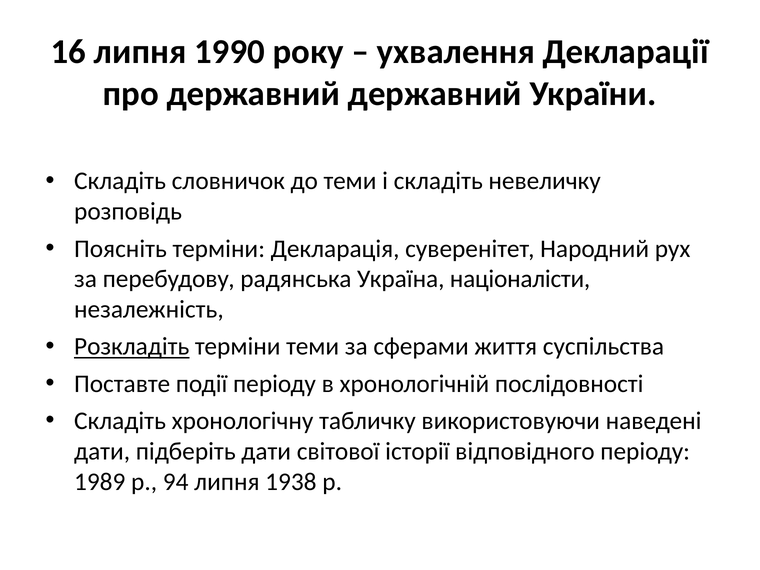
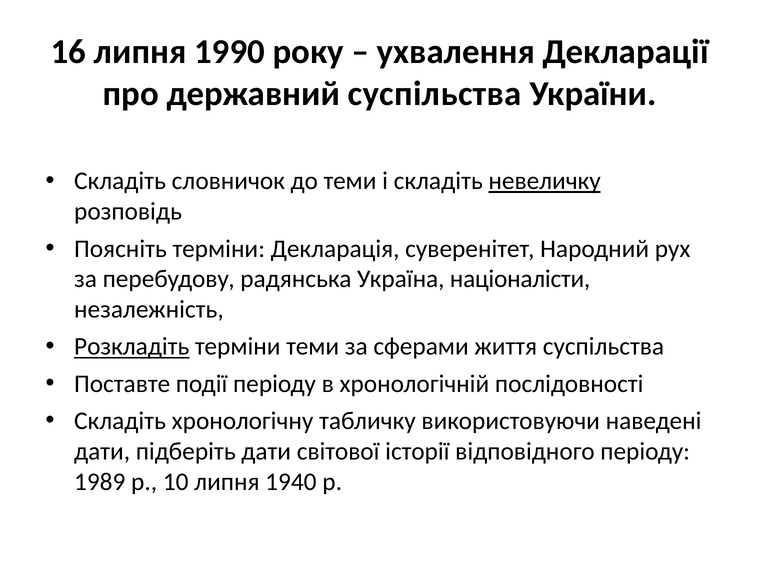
державний державний: державний -> суспільства
невеличку underline: none -> present
94: 94 -> 10
1938: 1938 -> 1940
